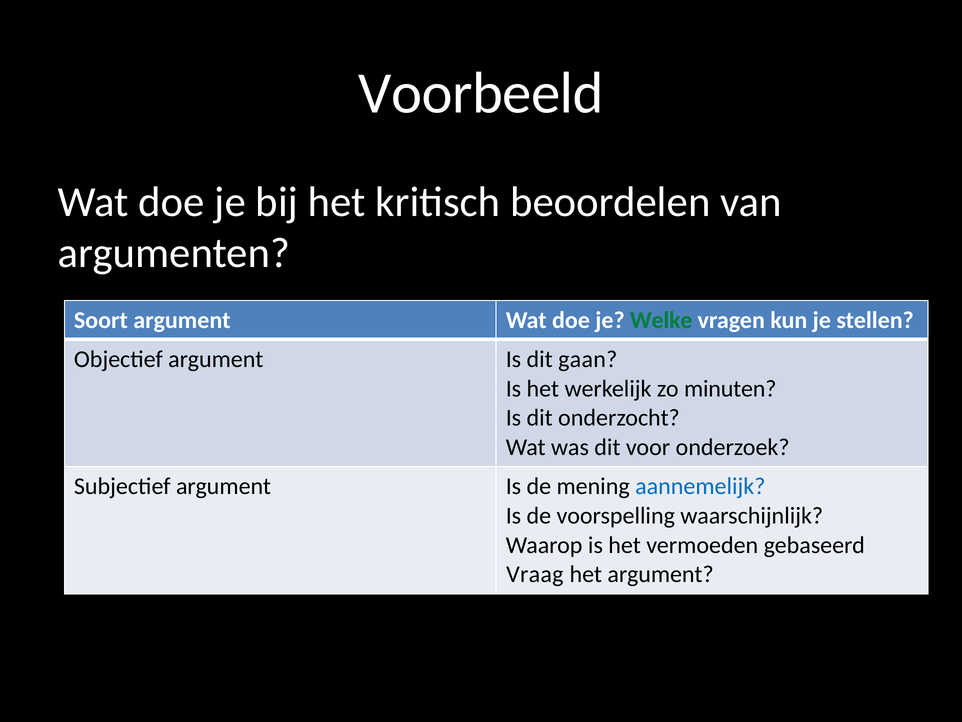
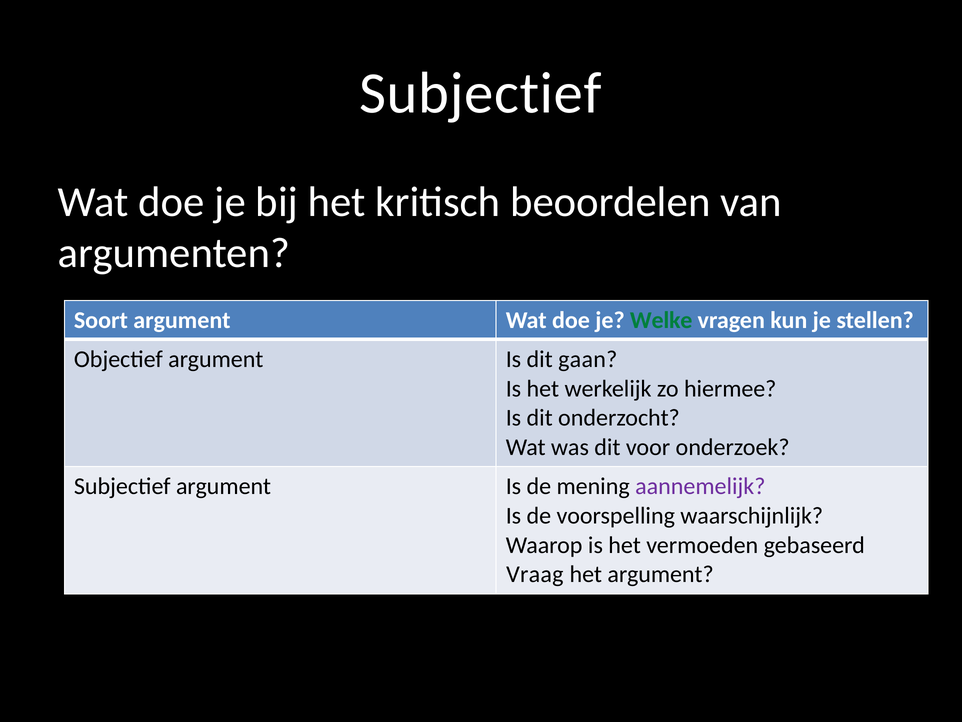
Voorbeeld at (481, 93): Voorbeeld -> Subjectief
minuten: minuten -> hiermee
aannemelijk colour: blue -> purple
